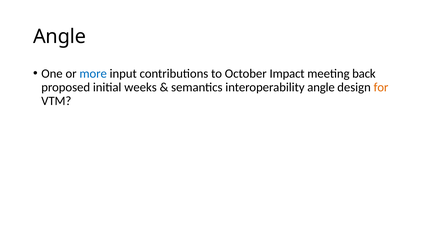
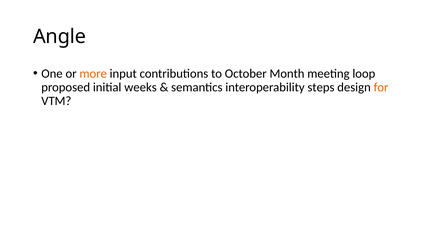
more colour: blue -> orange
Impact: Impact -> Month
back: back -> loop
interoperability angle: angle -> steps
